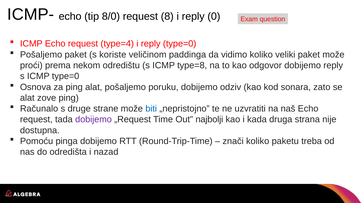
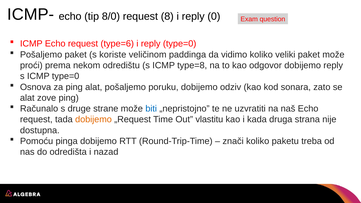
type=4: type=4 -> type=6
dobijemo at (93, 120) colour: purple -> orange
najbolji: najbolji -> vlastitu
